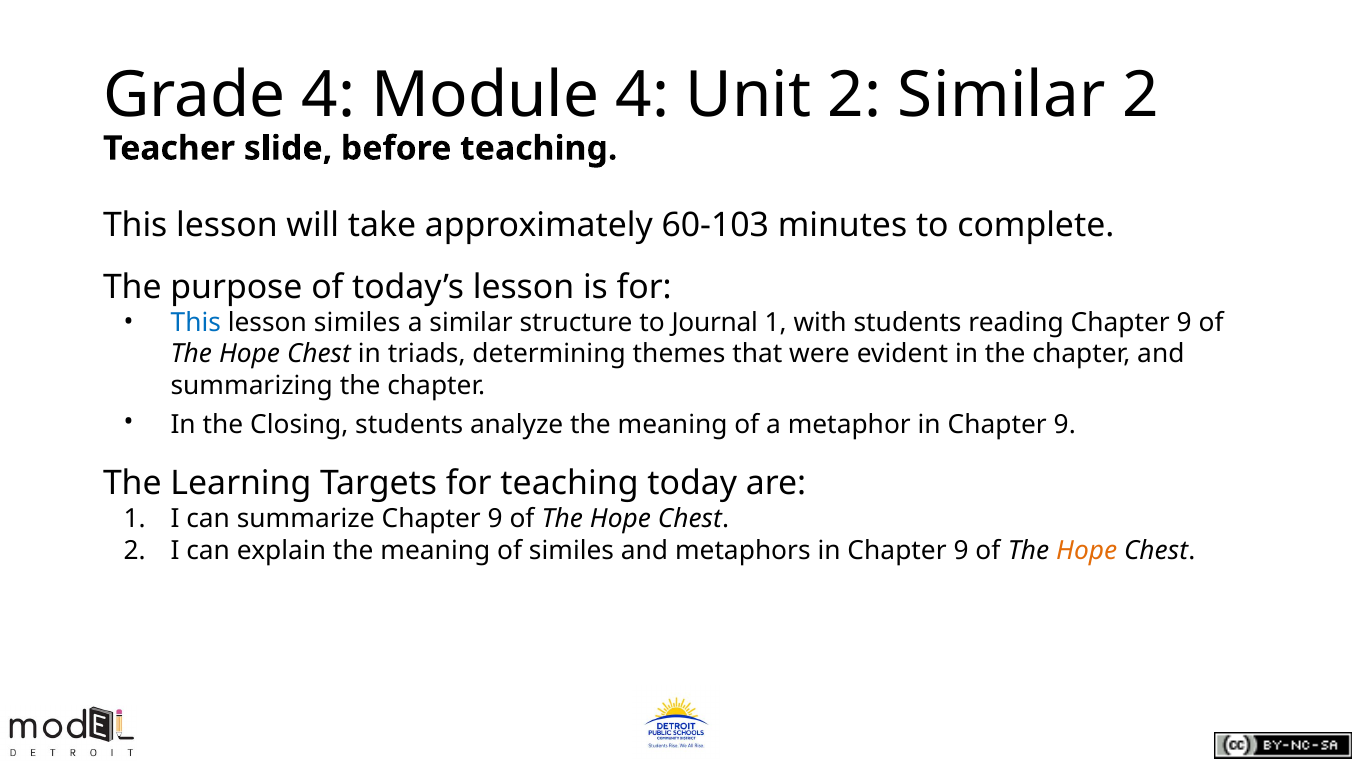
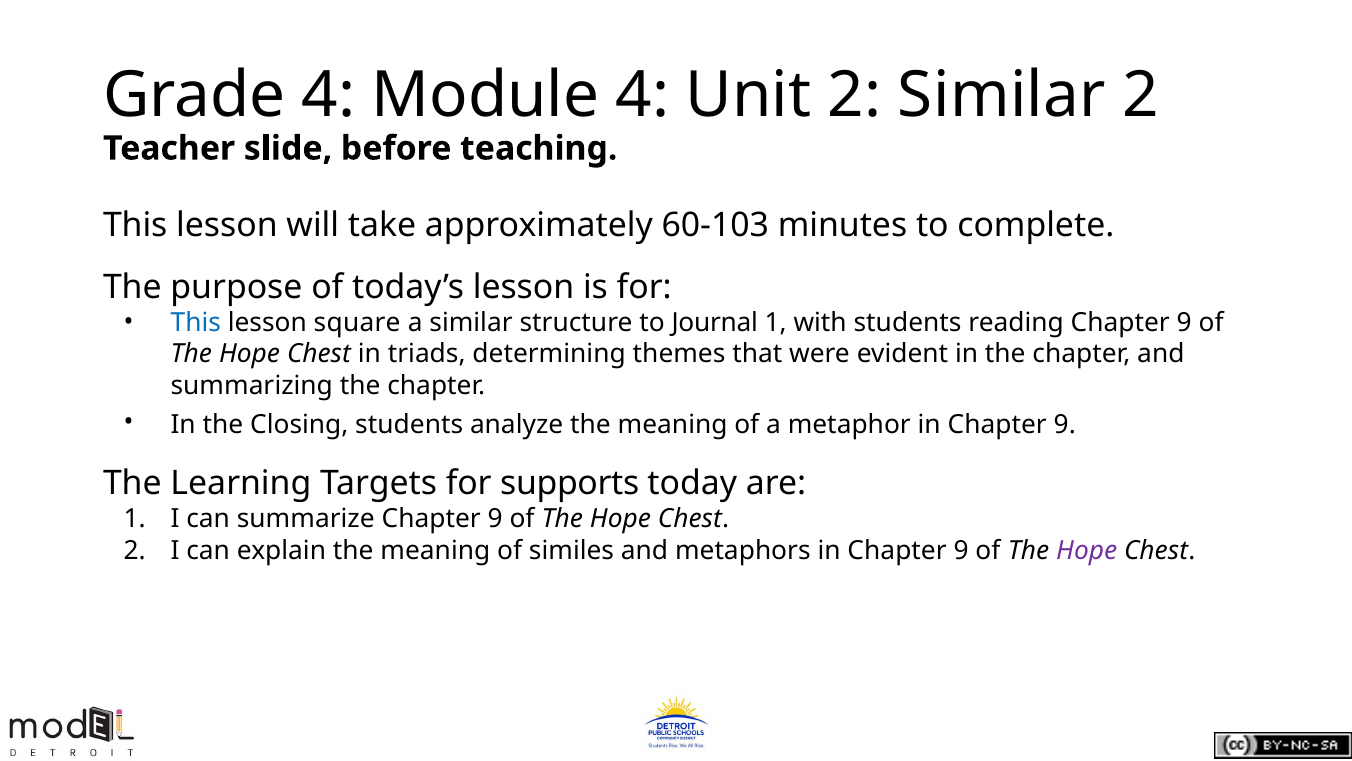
lesson similes: similes -> square
for teaching: teaching -> supports
Hope at (1087, 550) colour: orange -> purple
